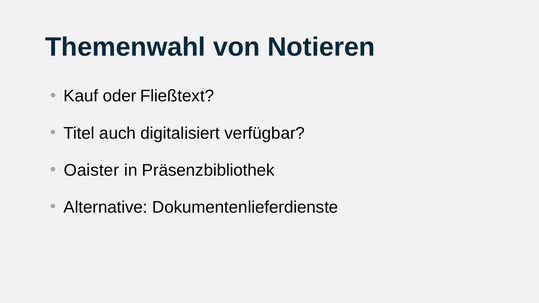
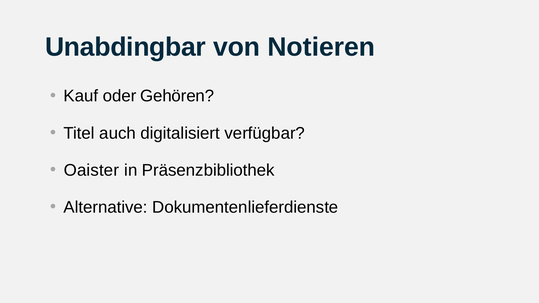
Themenwahl: Themenwahl -> Unabdingbar
Fließtext: Fließtext -> Gehören
